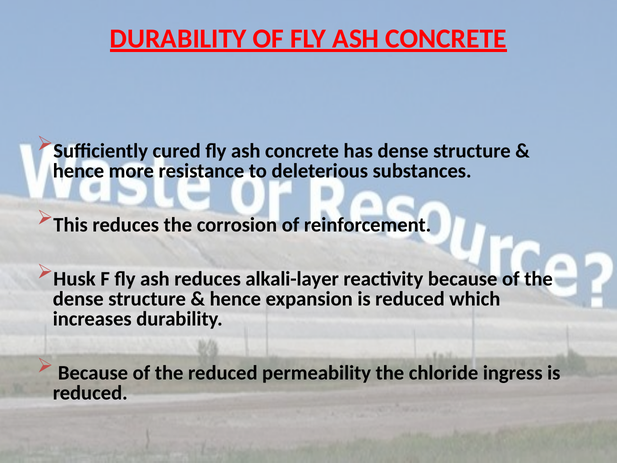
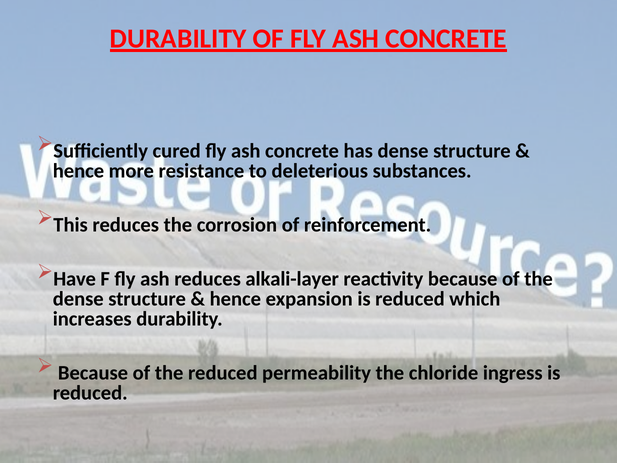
Husk: Husk -> Have
